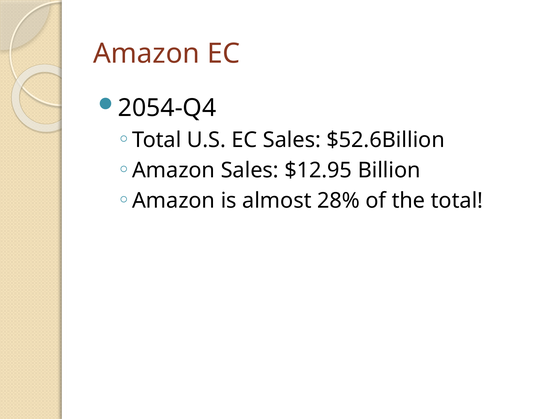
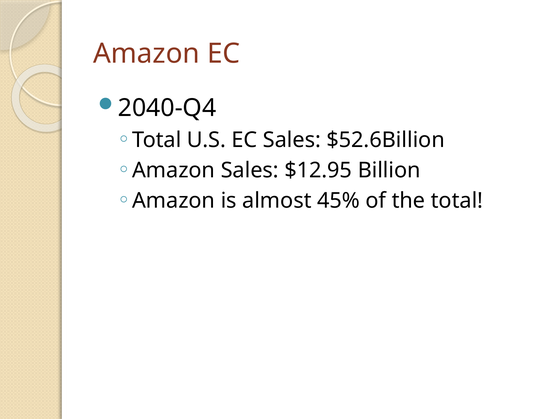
2054-Q4: 2054-Q4 -> 2040-Q4
28%: 28% -> 45%
